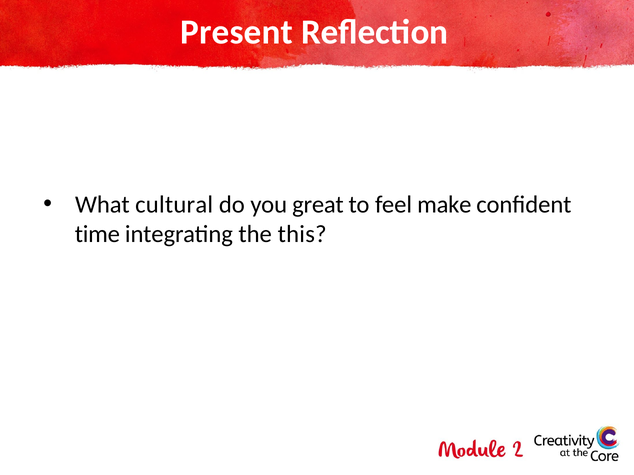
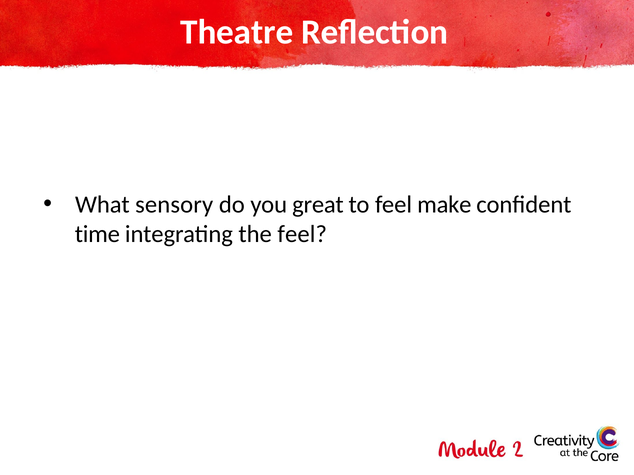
Present: Present -> Theatre
cultural: cultural -> sensory
the this: this -> feel
